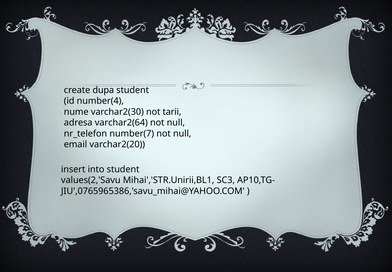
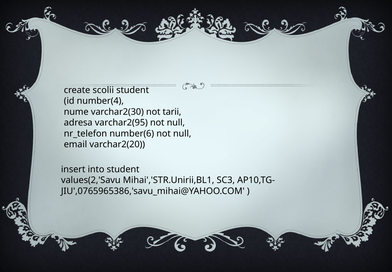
dupa: dupa -> scolii
varchar2(64: varchar2(64 -> varchar2(95
number(7: number(7 -> number(6
